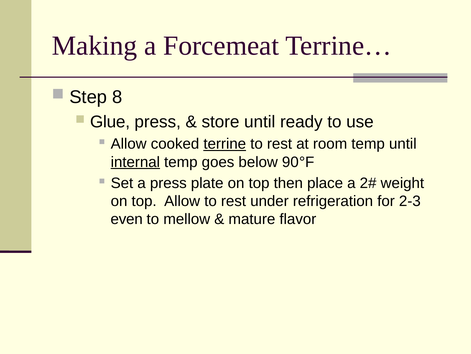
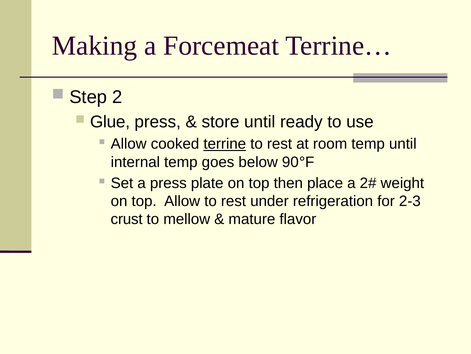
8: 8 -> 2
internal underline: present -> none
even: even -> crust
